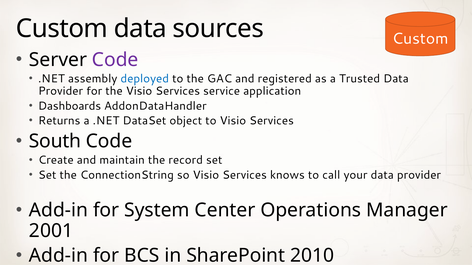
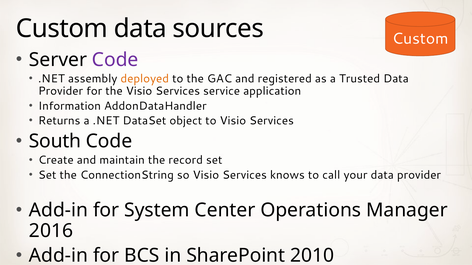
deployed colour: blue -> orange
Dashboards: Dashboards -> Information
2001: 2001 -> 2016
